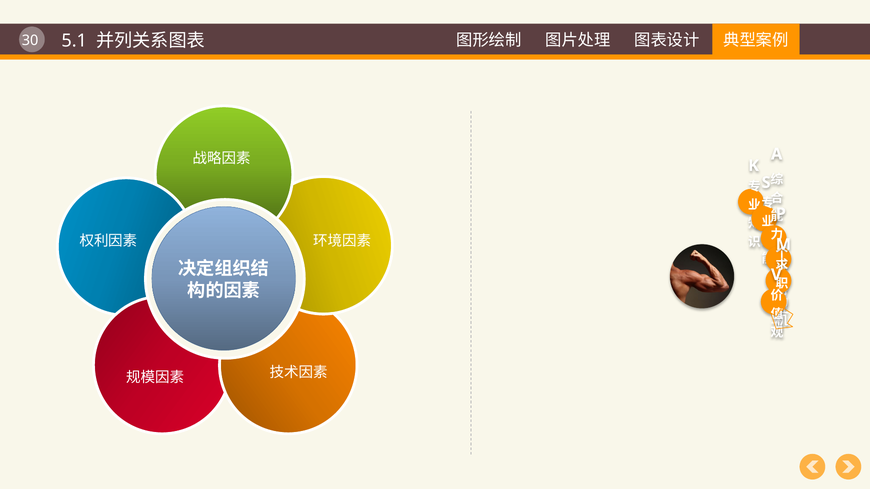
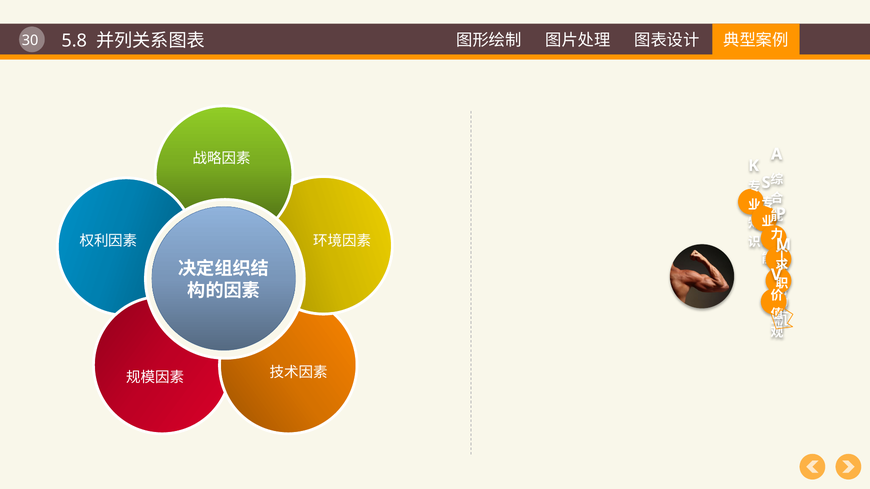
5.1: 5.1 -> 5.8
